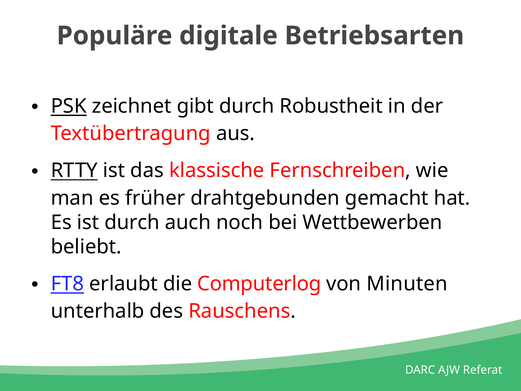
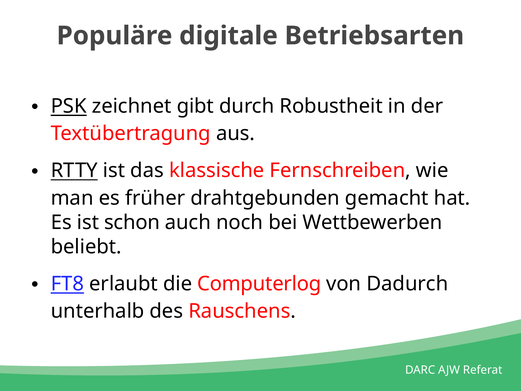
ist durch: durch -> schon
Minuten: Minuten -> Dadurch
